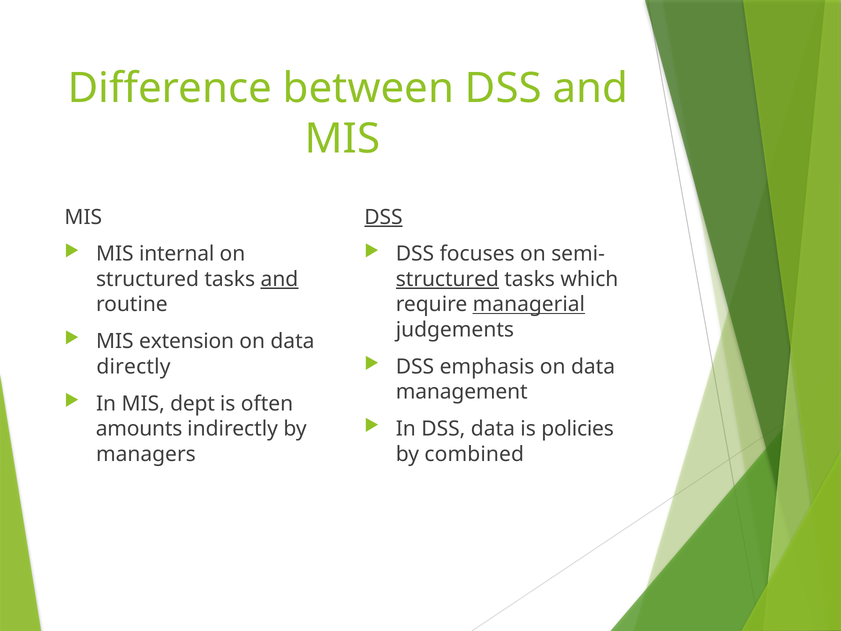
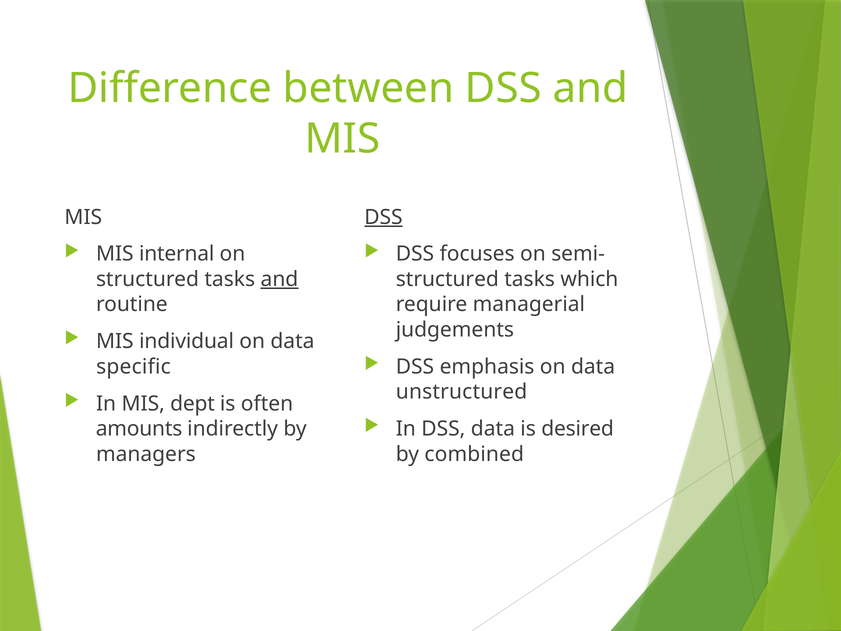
structured at (447, 279) underline: present -> none
managerial underline: present -> none
extension: extension -> individual
directly: directly -> specific
management: management -> unstructured
policies: policies -> desired
